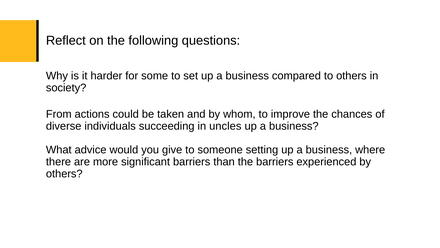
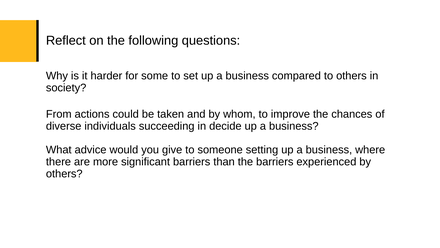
uncles: uncles -> decide
